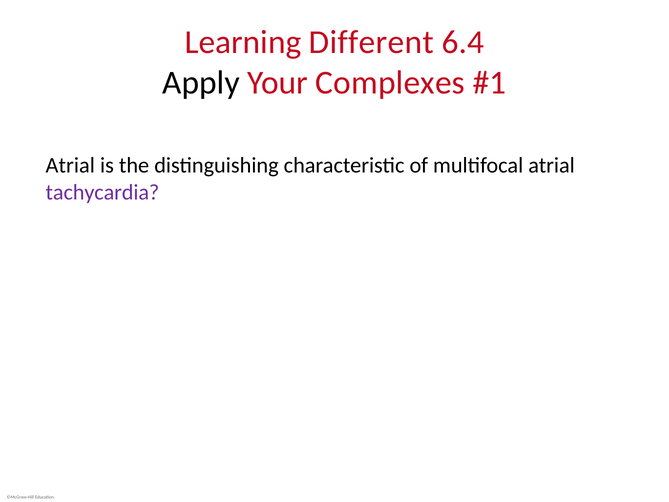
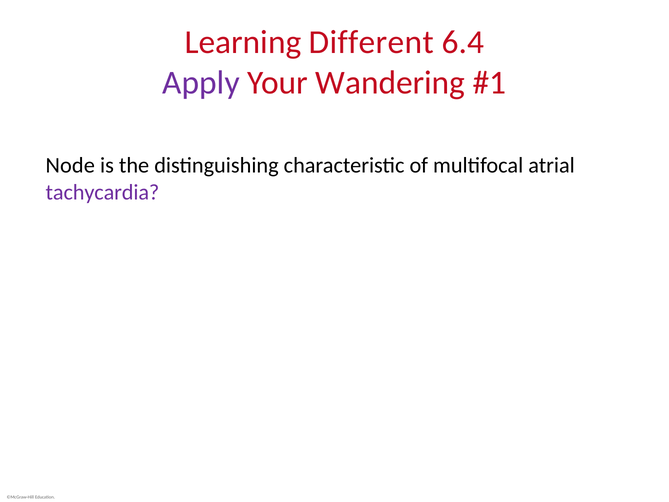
Apply colour: black -> purple
Complexes: Complexes -> Wandering
Atrial at (70, 165): Atrial -> Node
